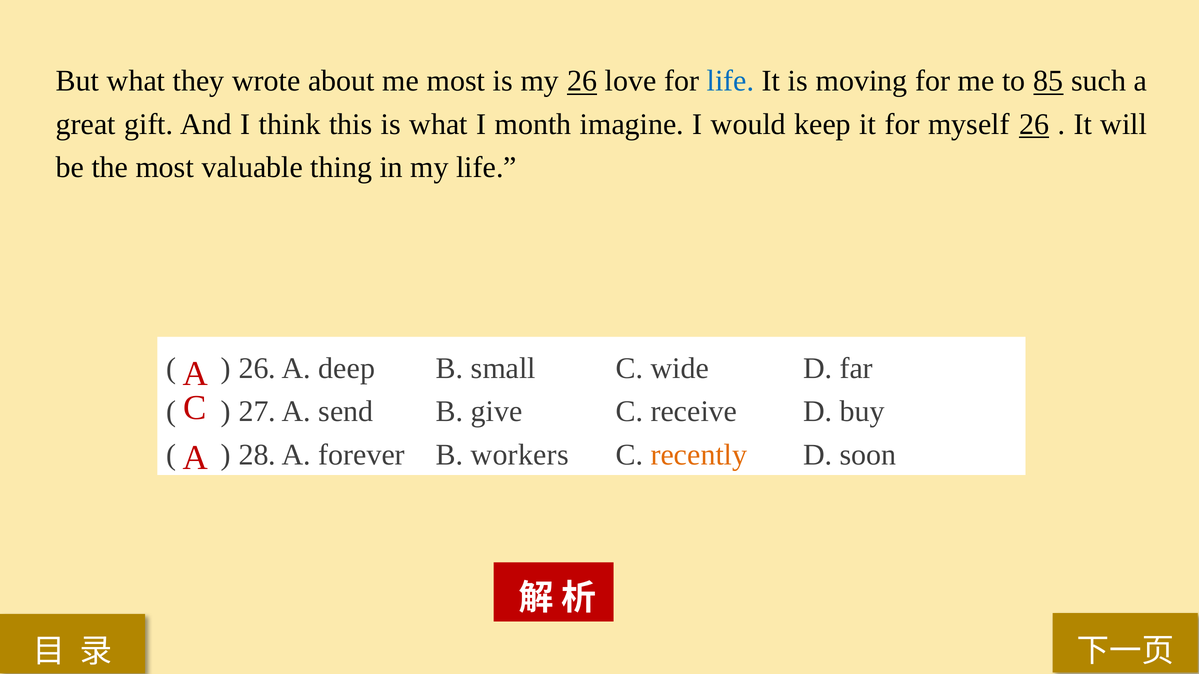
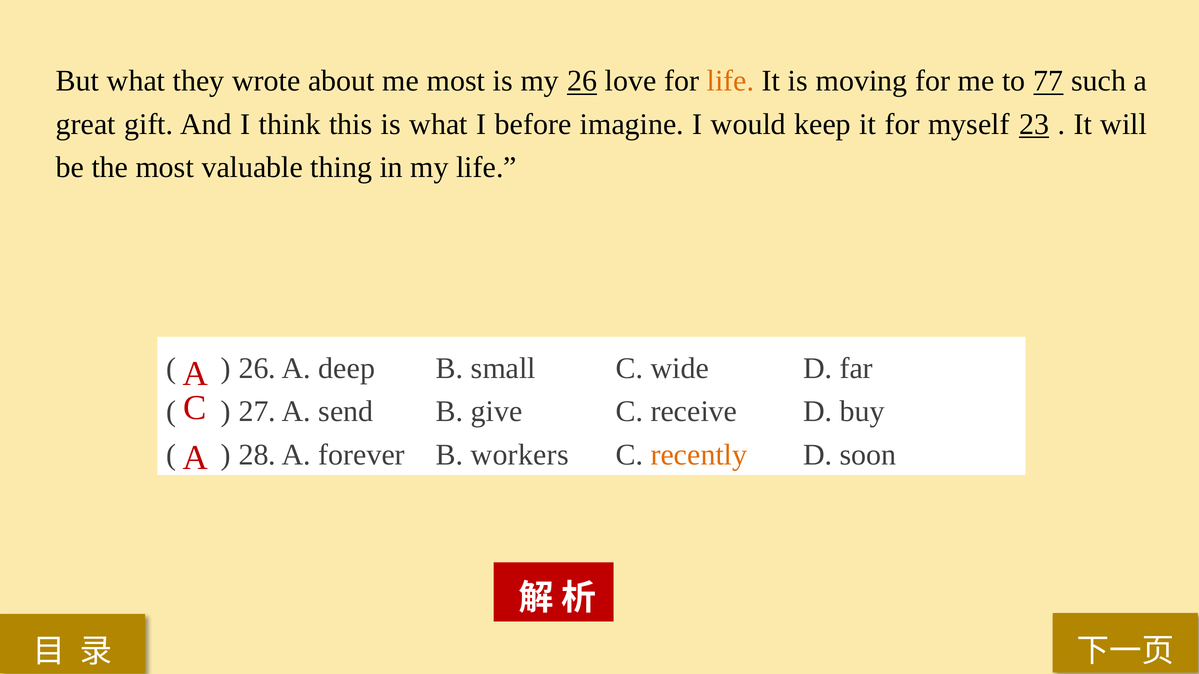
life at (731, 81) colour: blue -> orange
85: 85 -> 77
month: month -> before
myself 26: 26 -> 23
